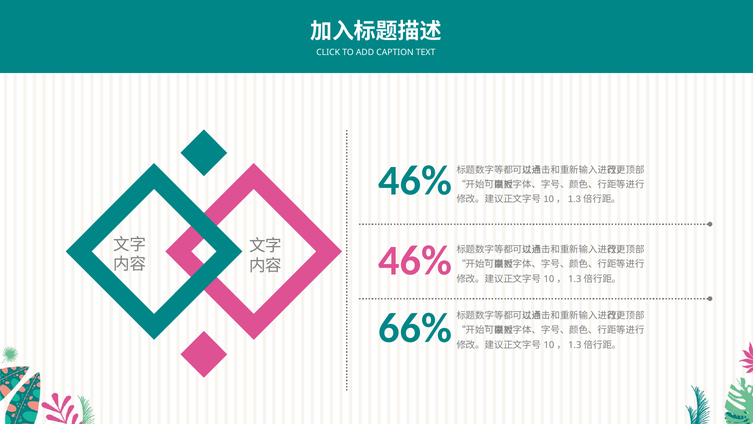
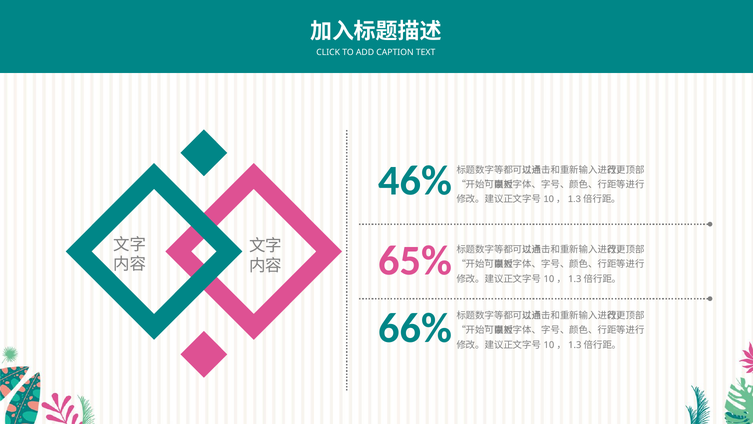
46% at (415, 261): 46% -> 65%
